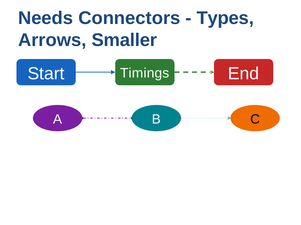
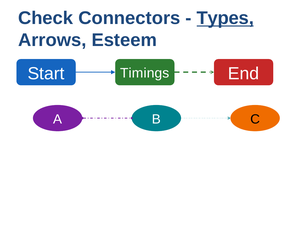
Needs: Needs -> Check
Types underline: none -> present
Smaller: Smaller -> Esteem
